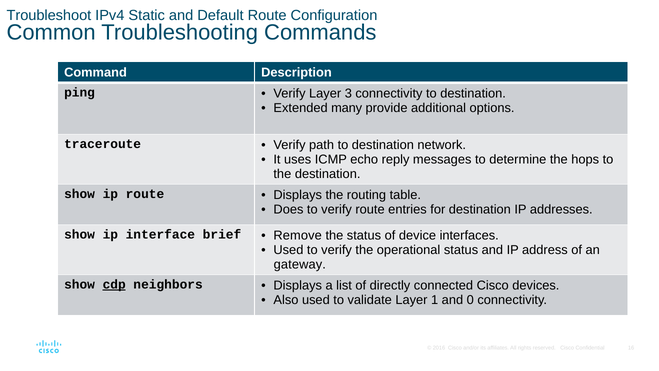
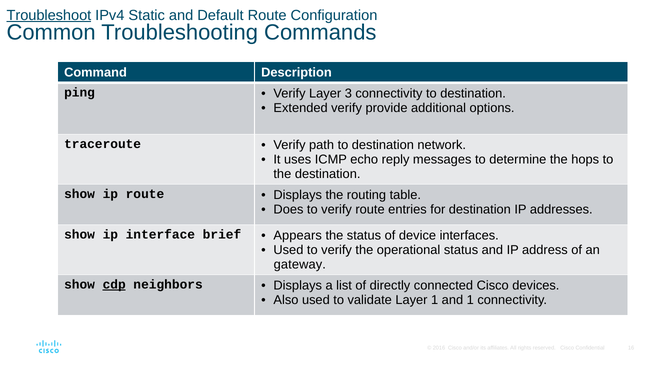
Troubleshoot underline: none -> present
Extended many: many -> verify
Remove: Remove -> Appears
and 0: 0 -> 1
